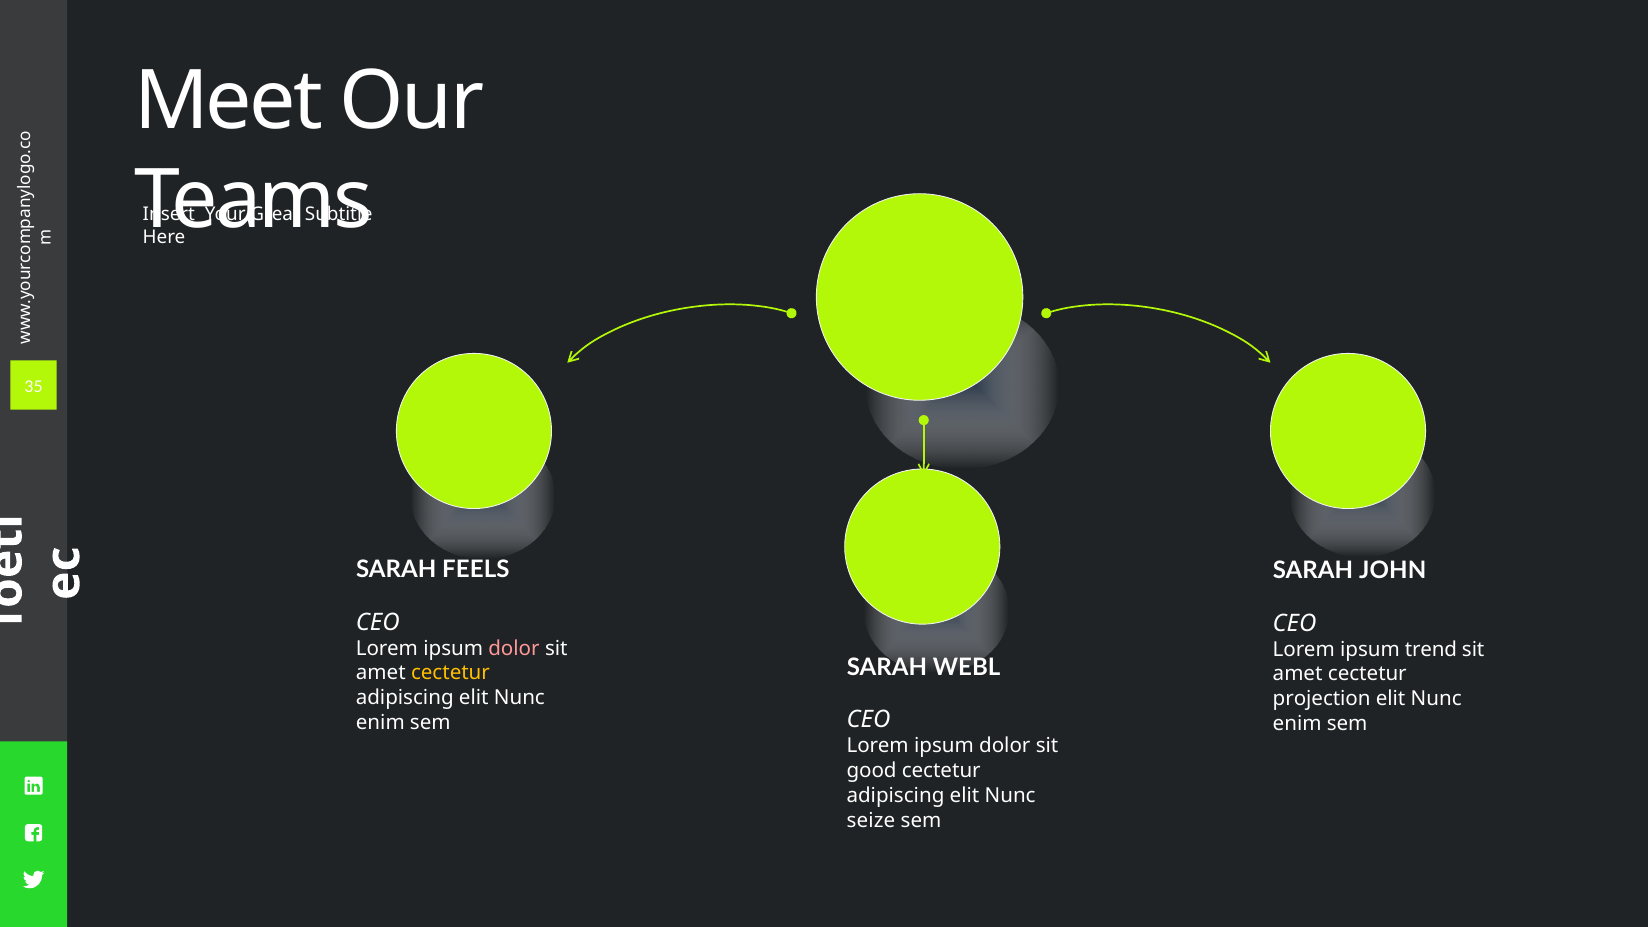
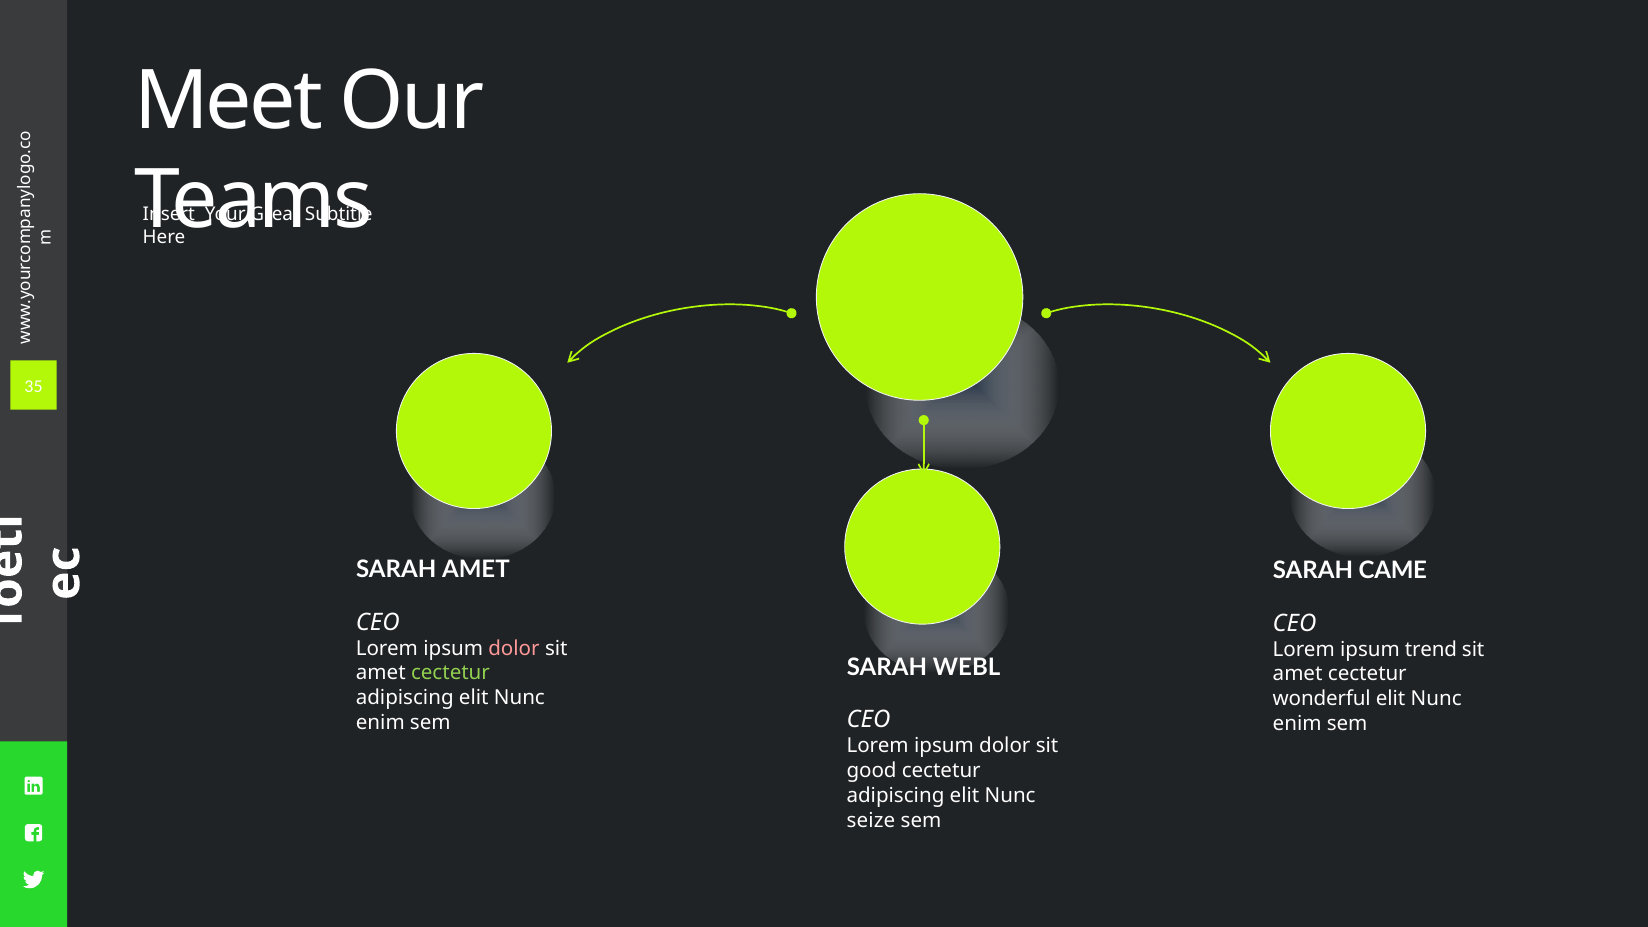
SARAH FEELS: FEELS -> AMET
JOHN: JOHN -> CAME
cectetur at (450, 673) colour: yellow -> light green
projection: projection -> wonderful
